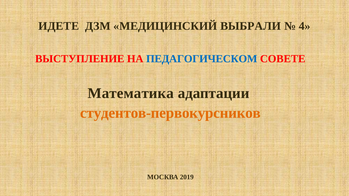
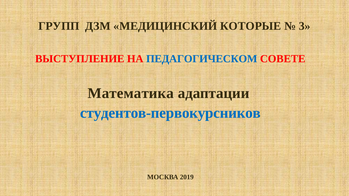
ИДЕТЕ: ИДЕТЕ -> ГРУПП
ВЫБРАЛИ: ВЫБРАЛИ -> КОТОРЫЕ
4: 4 -> 3
студентов-первокурсников colour: orange -> blue
